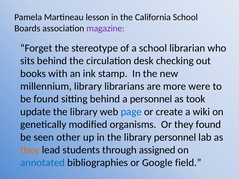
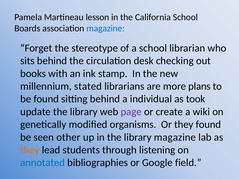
magazine at (106, 28) colour: purple -> blue
millennium library: library -> stated
were: were -> plans
a personnel: personnel -> individual
page colour: blue -> purple
library personnel: personnel -> magazine
assigned: assigned -> listening
